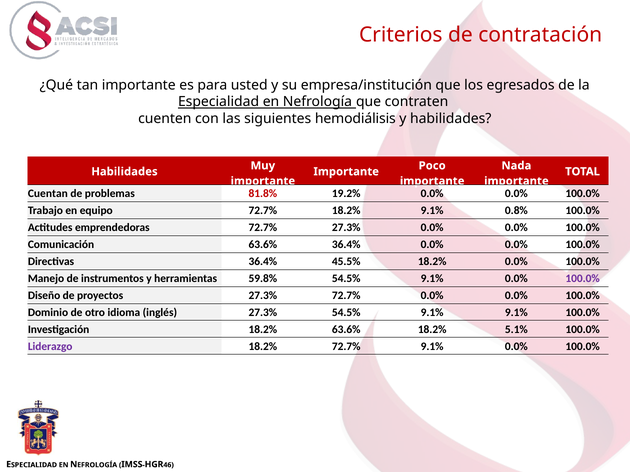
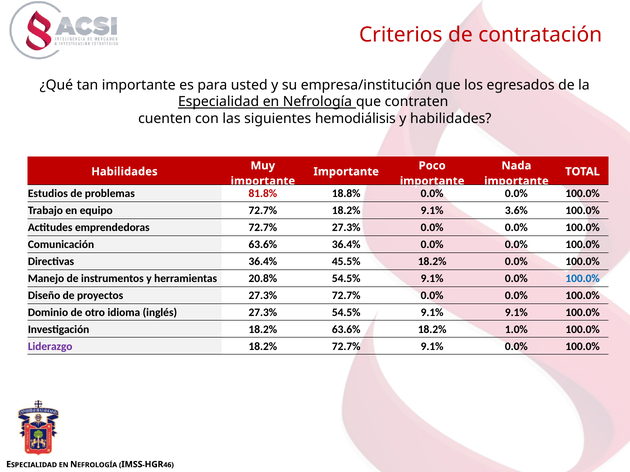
Cuentan: Cuentan -> Estudios
19.2%: 19.2% -> 18.8%
0.8%: 0.8% -> 3.6%
59.8%: 59.8% -> 20.8%
100.0% at (583, 279) colour: purple -> blue
5.1%: 5.1% -> 1.0%
